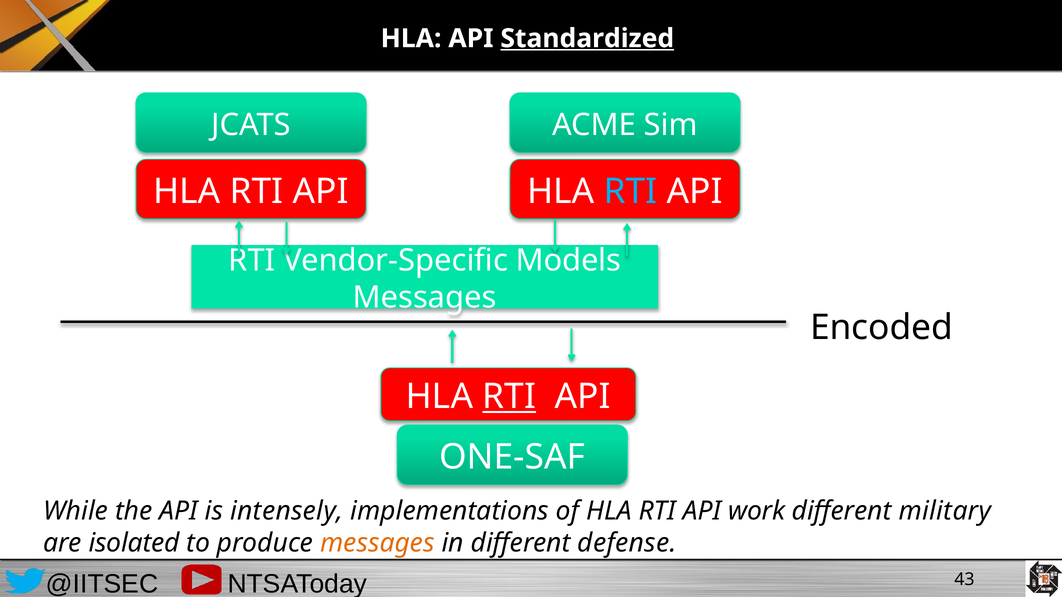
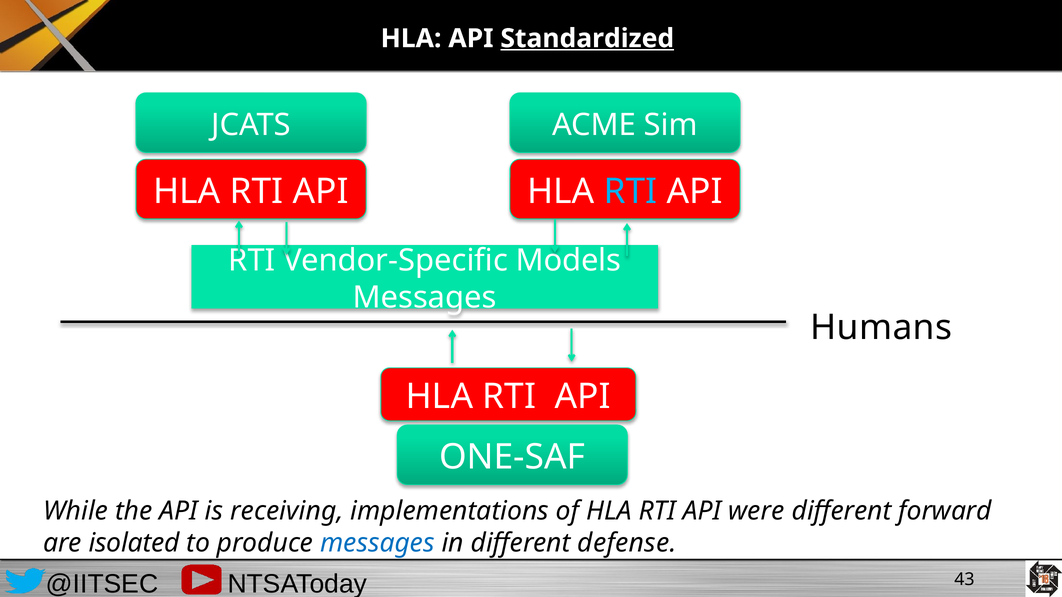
Encoded: Encoded -> Humans
RTI at (509, 397) underline: present -> none
intensely: intensely -> receiving
work: work -> were
military: military -> forward
messages at (377, 543) colour: orange -> blue
